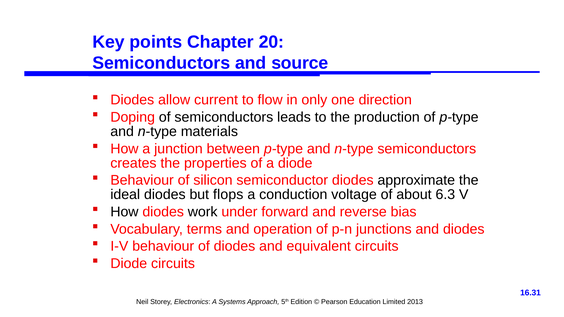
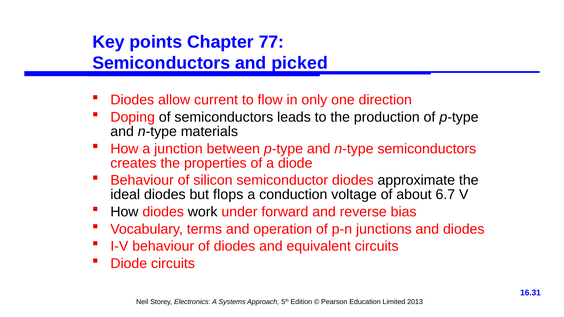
20: 20 -> 77
source: source -> picked
6.3: 6.3 -> 6.7
